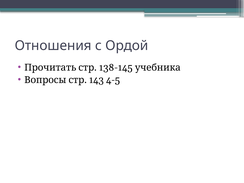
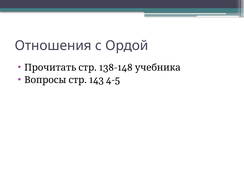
138-145: 138-145 -> 138-148
